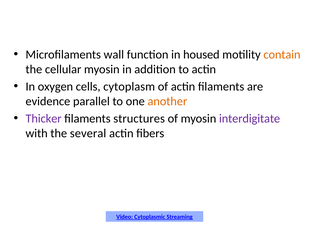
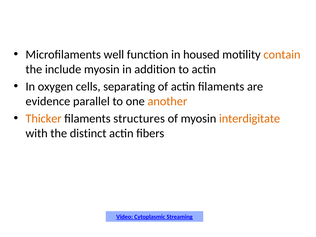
wall: wall -> well
cellular: cellular -> include
cytoplasm: cytoplasm -> separating
Thicker colour: purple -> orange
interdigitate colour: purple -> orange
several: several -> distinct
